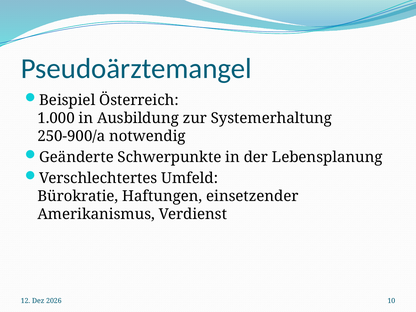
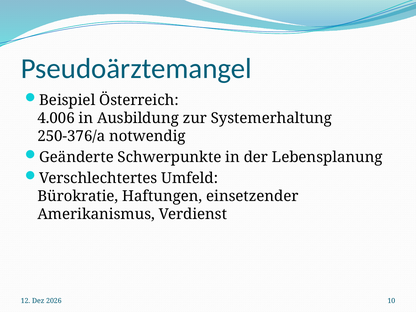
1.000: 1.000 -> 4.006
250-900/a: 250-900/a -> 250-376/a
